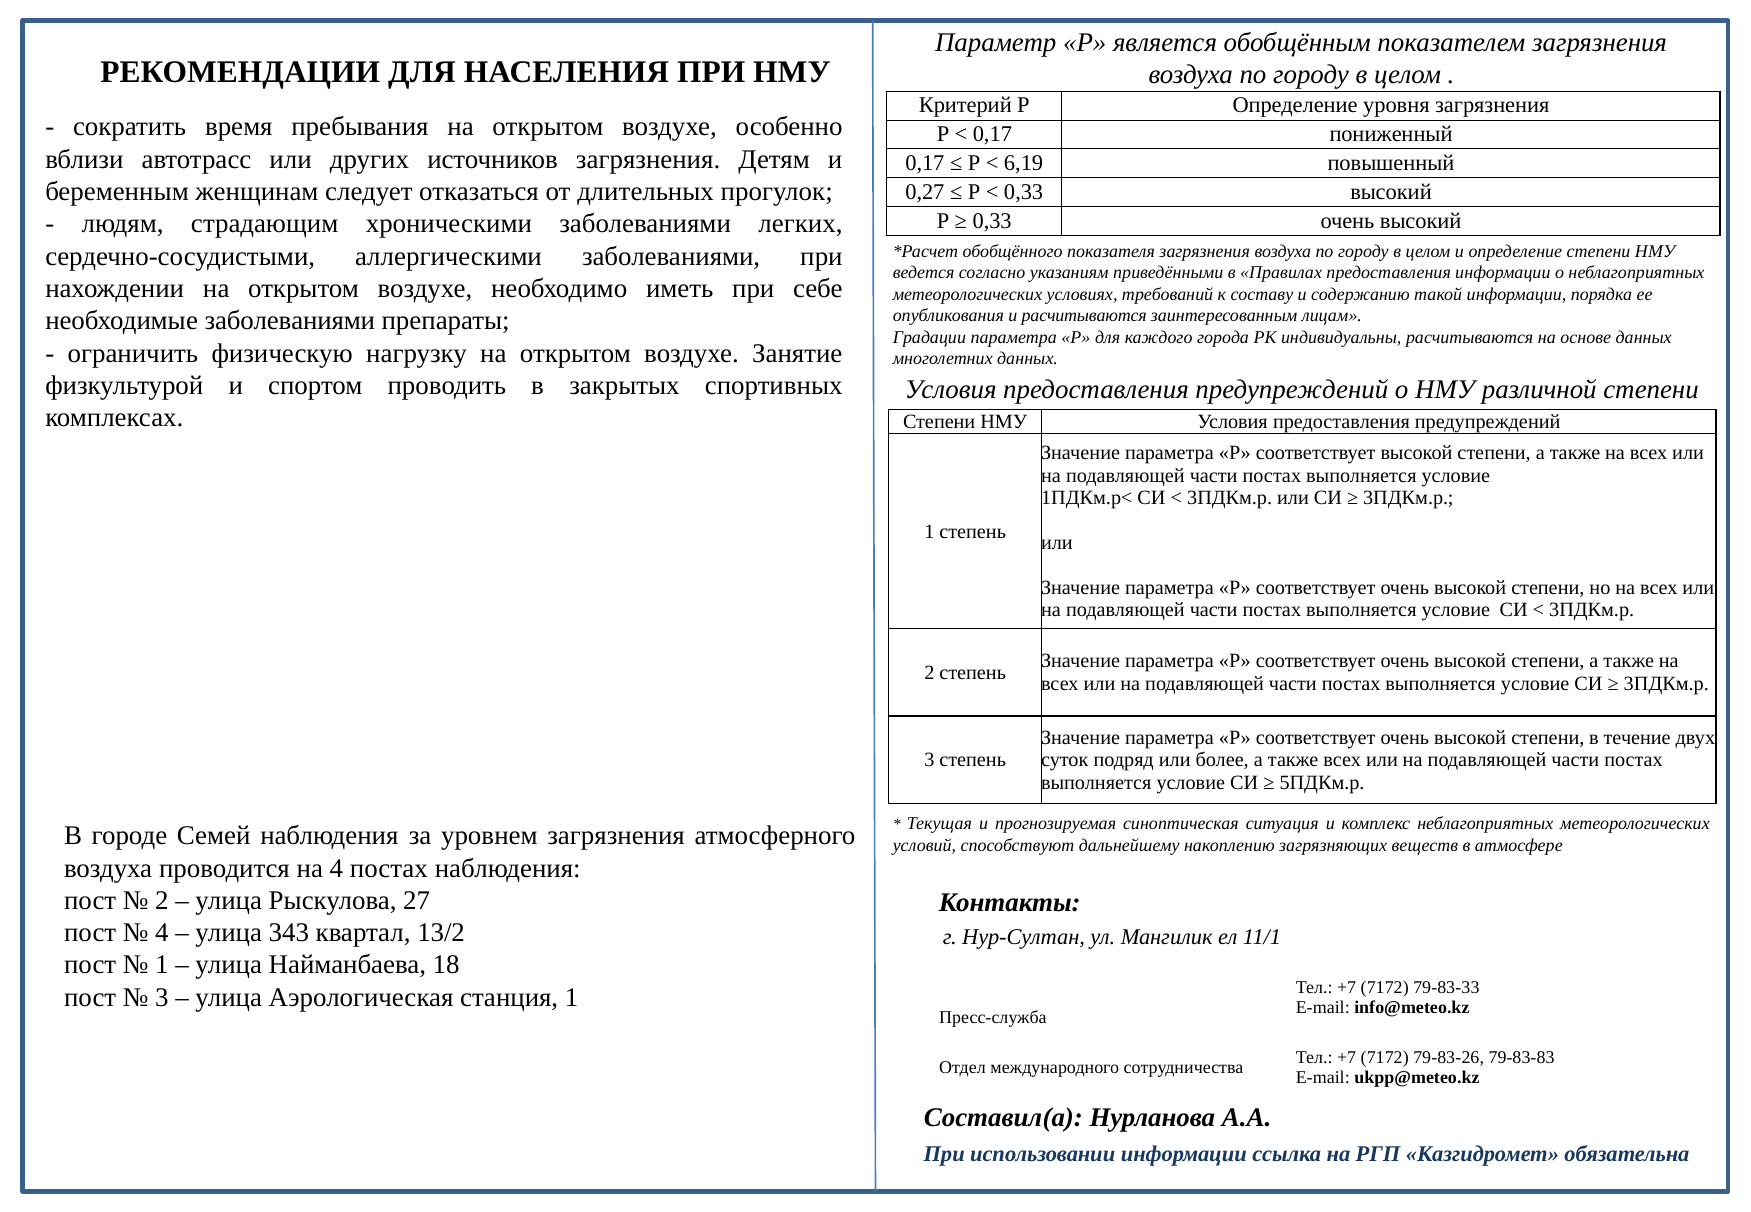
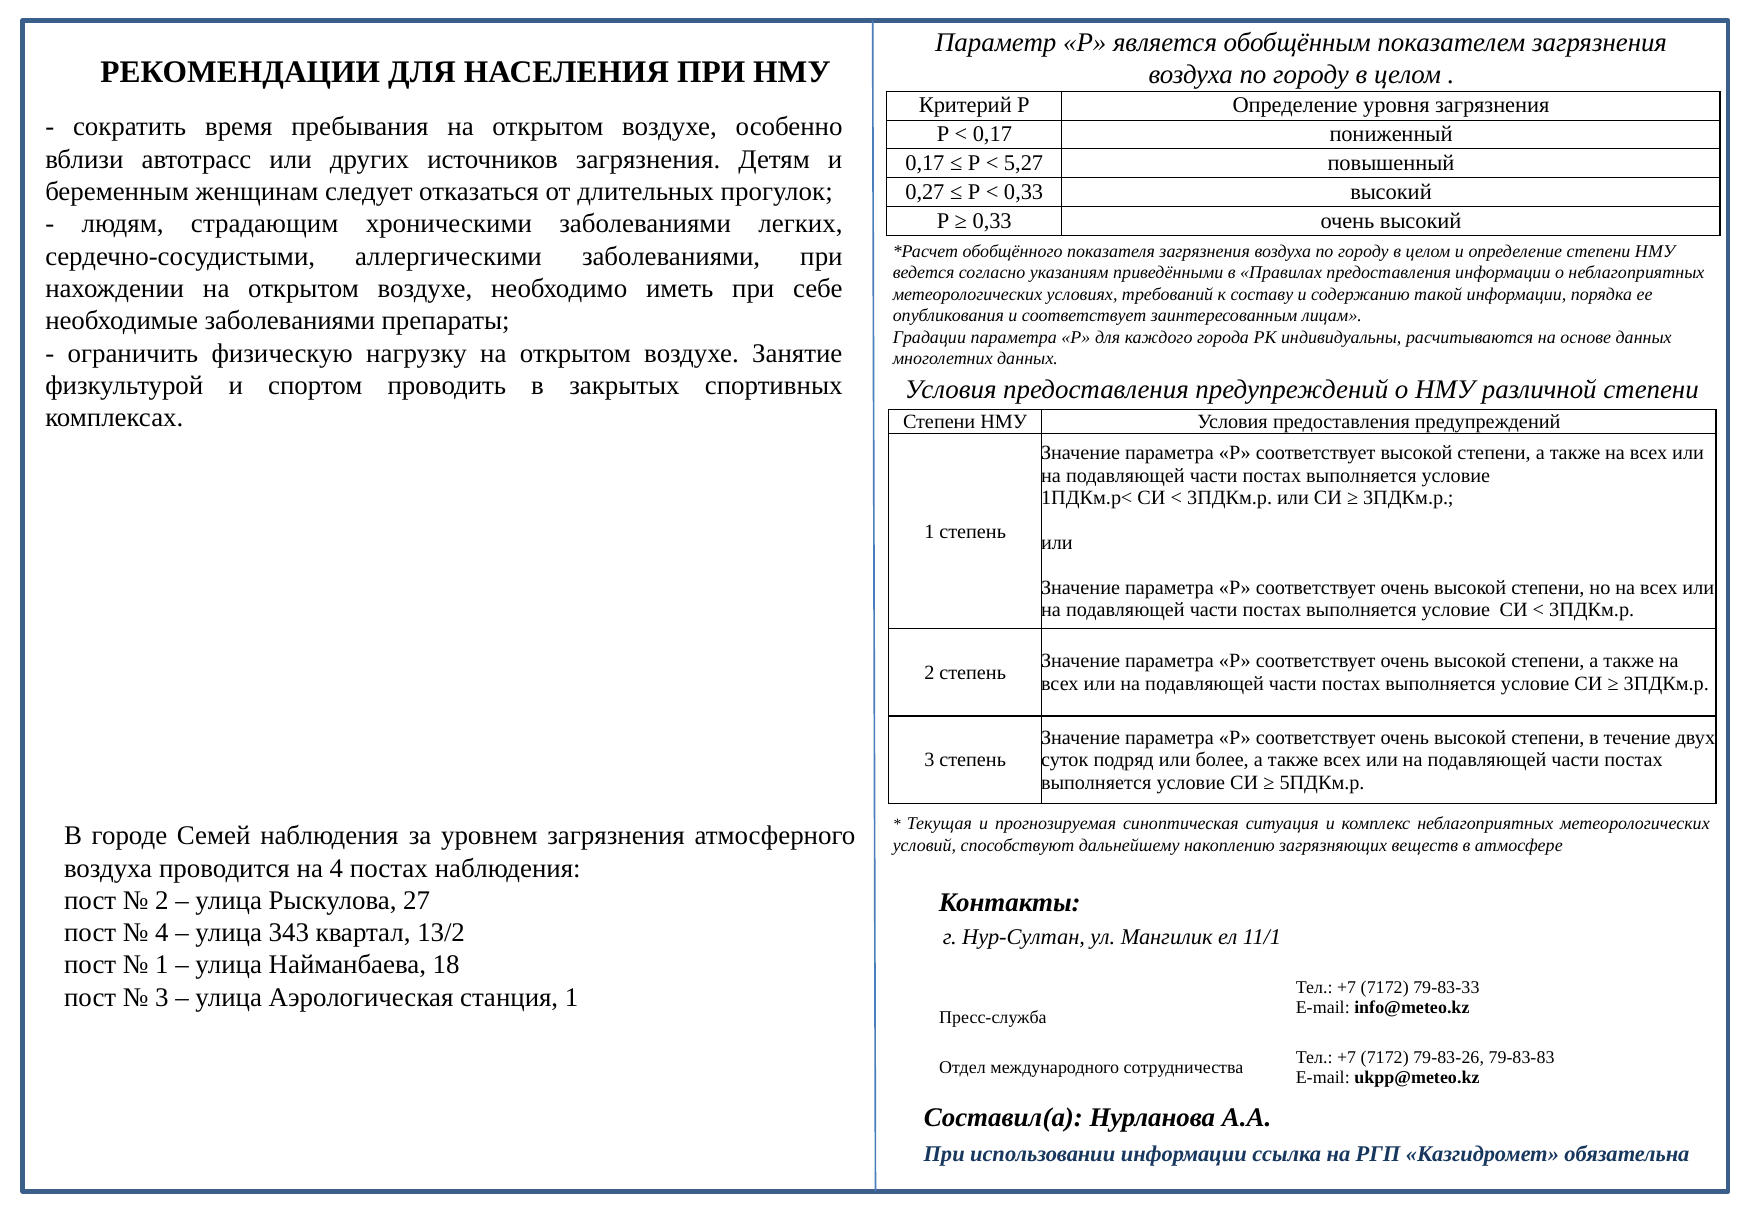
6,19: 6,19 -> 5,27
и расчитываются: расчитываются -> соответствует
